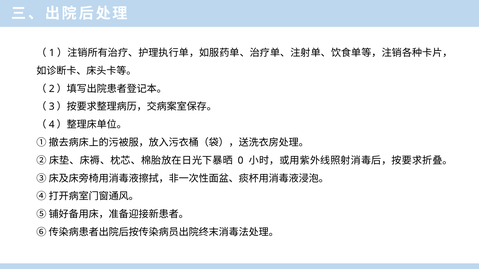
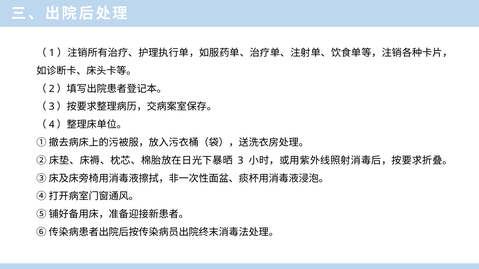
0 at (241, 161): 0 -> 3
